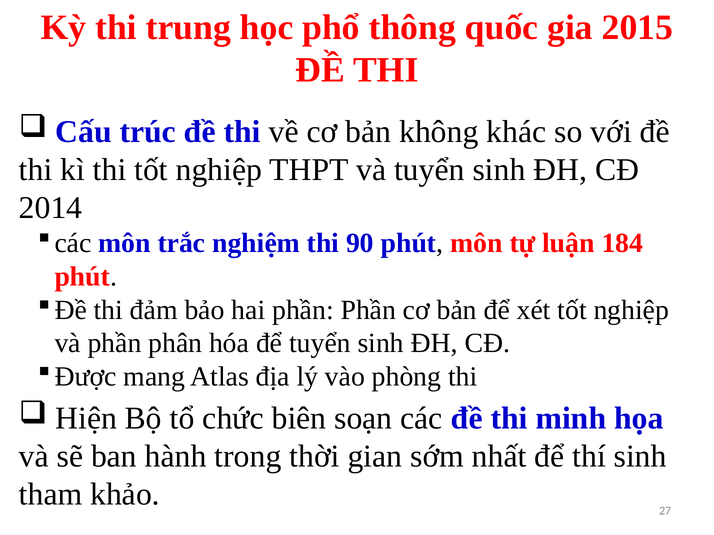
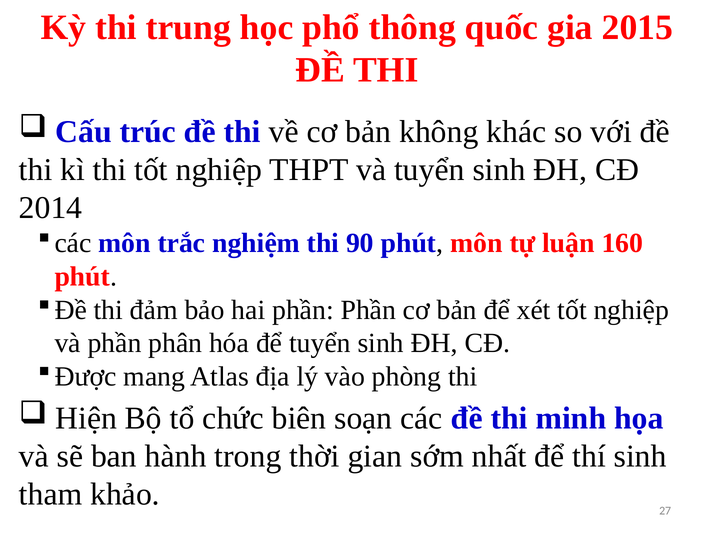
184: 184 -> 160
